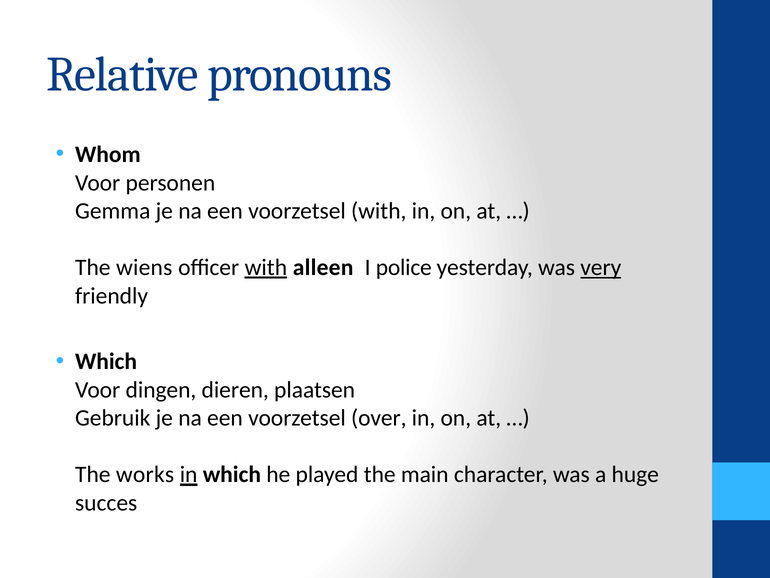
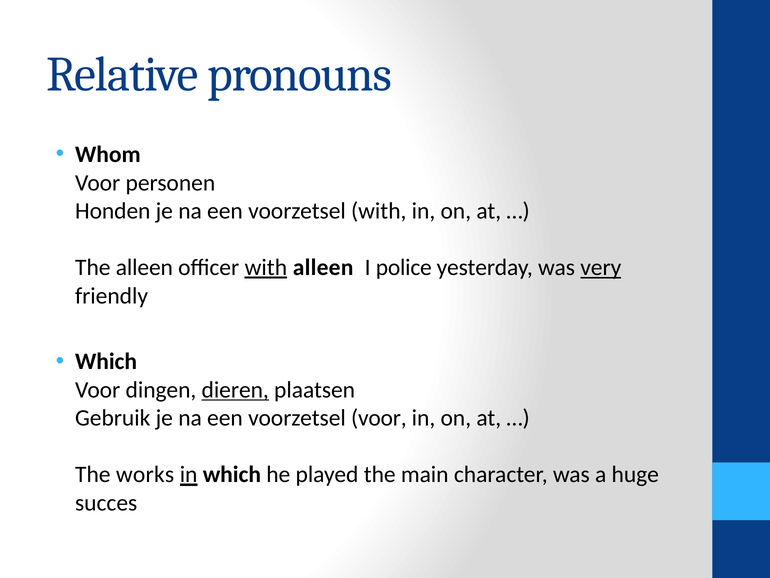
Gemma: Gemma -> Honden
The wiens: wiens -> alleen
dieren underline: none -> present
voorzetsel over: over -> voor
